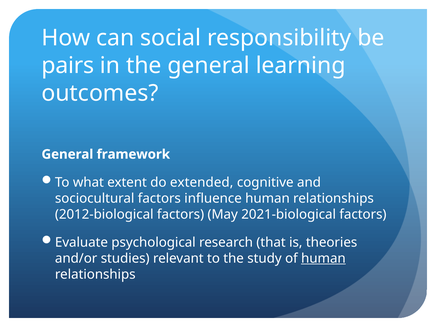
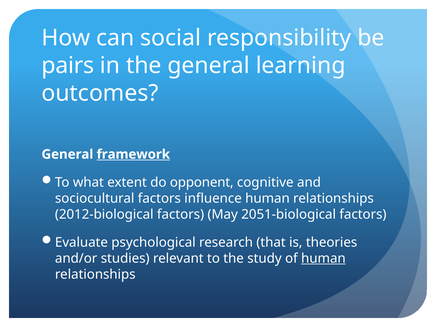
framework underline: none -> present
extended: extended -> opponent
2021-biological: 2021-biological -> 2051-biological
